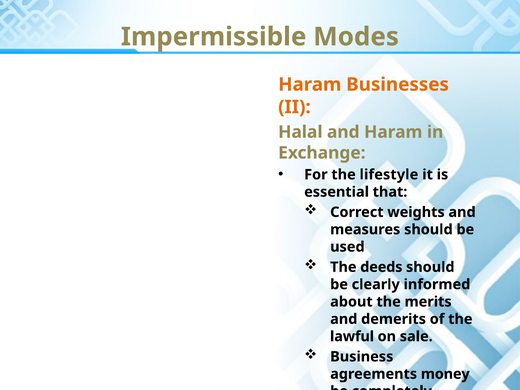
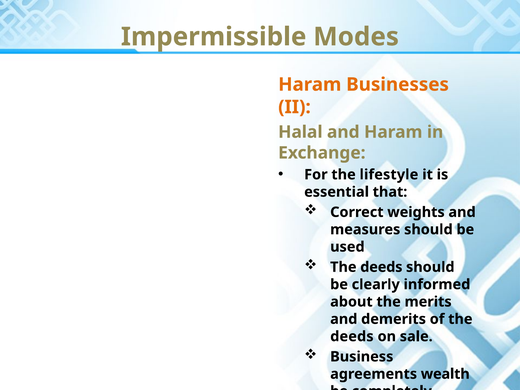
lawful at (352, 336): lawful -> deeds
money: money -> wealth
